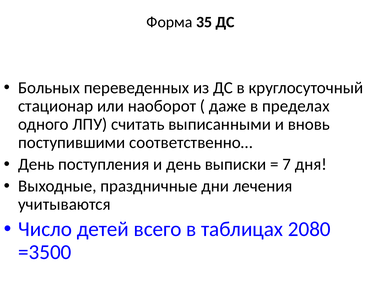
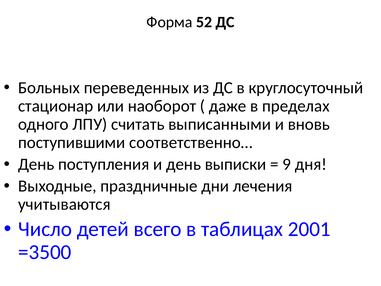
35: 35 -> 52
7: 7 -> 9
2080: 2080 -> 2001
